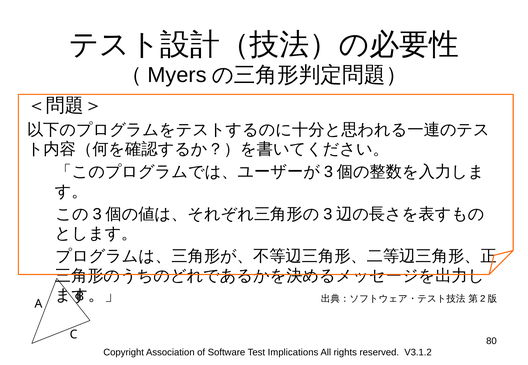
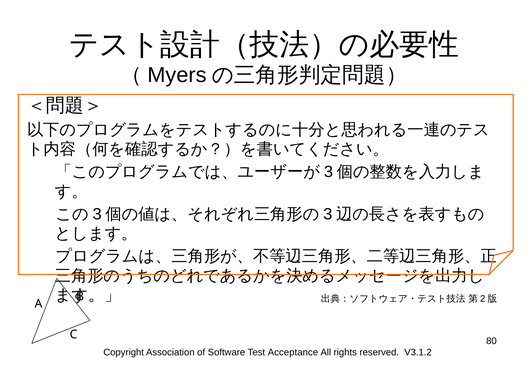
Implications: Implications -> Acceptance
